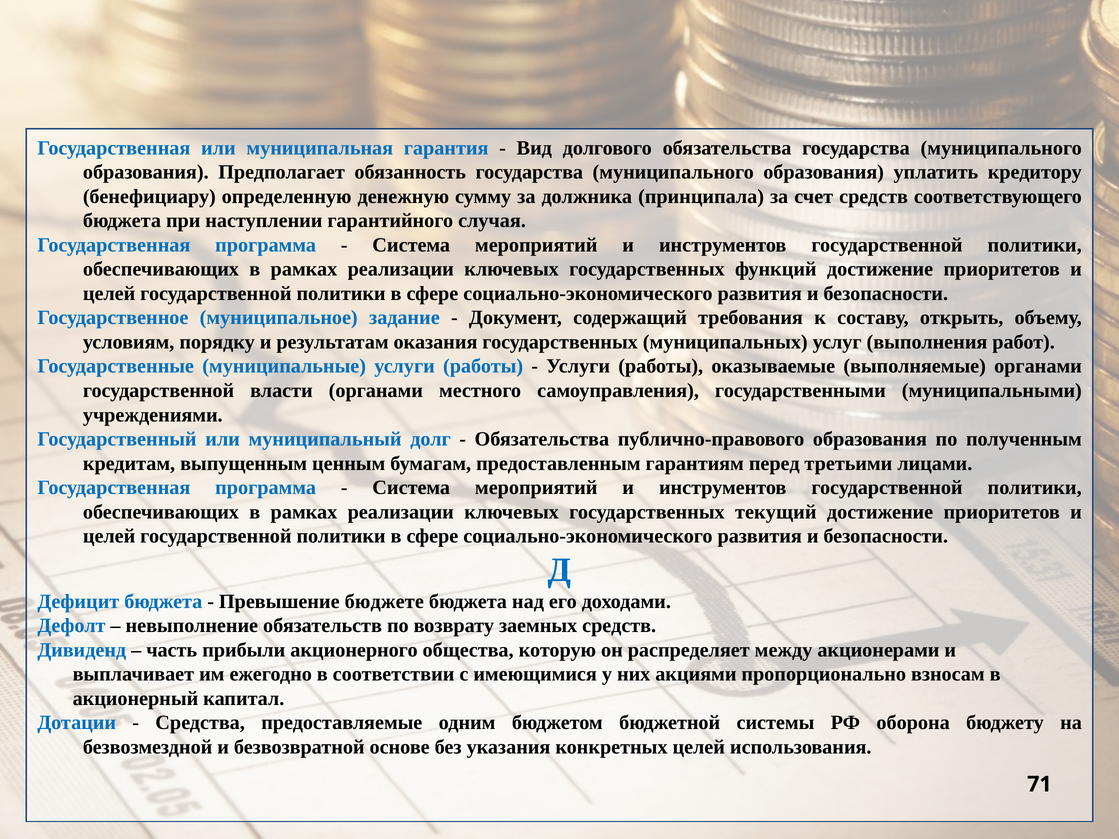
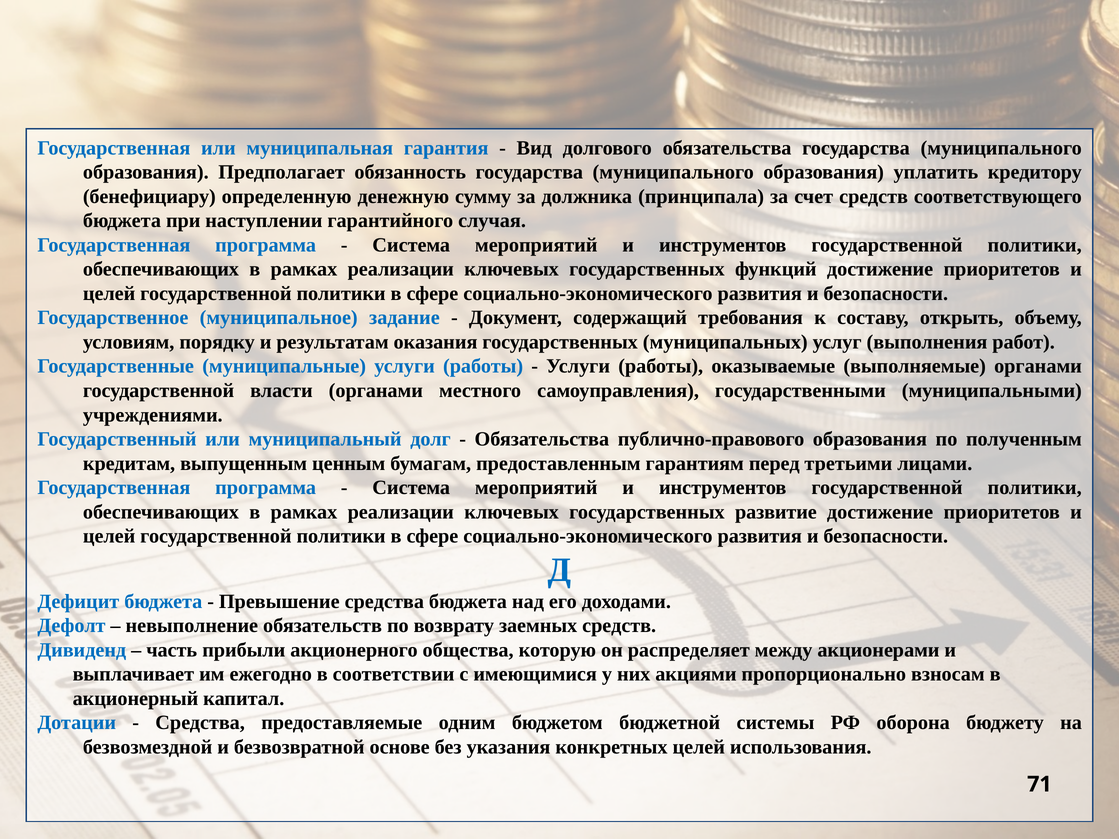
текущий: текущий -> развитие
Превышение бюджете: бюджете -> средства
